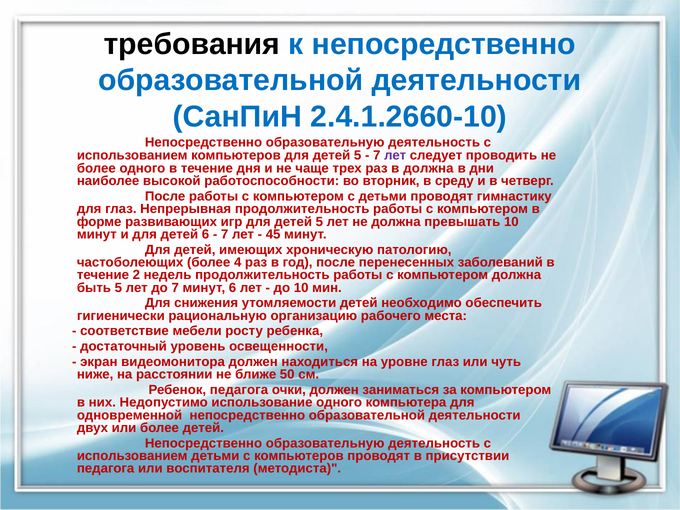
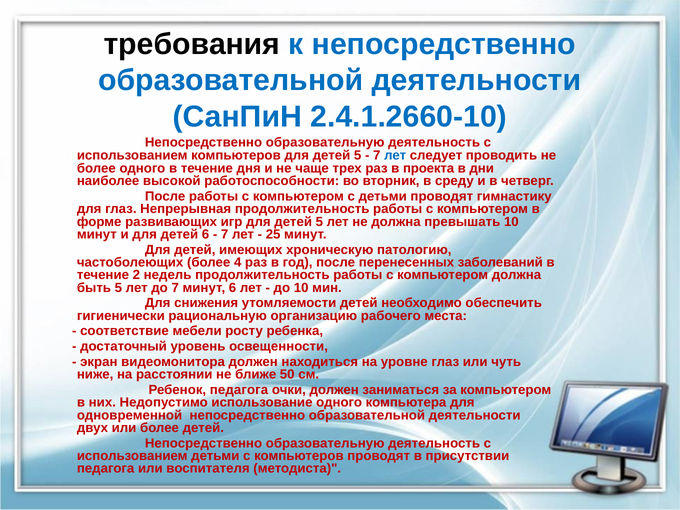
лет at (395, 156) colour: purple -> blue
в должна: должна -> проекта
45: 45 -> 25
